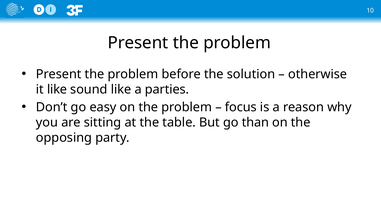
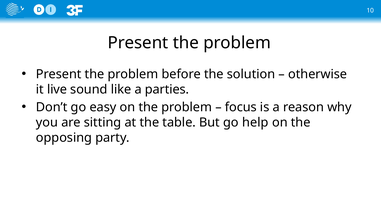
it like: like -> live
than: than -> help
